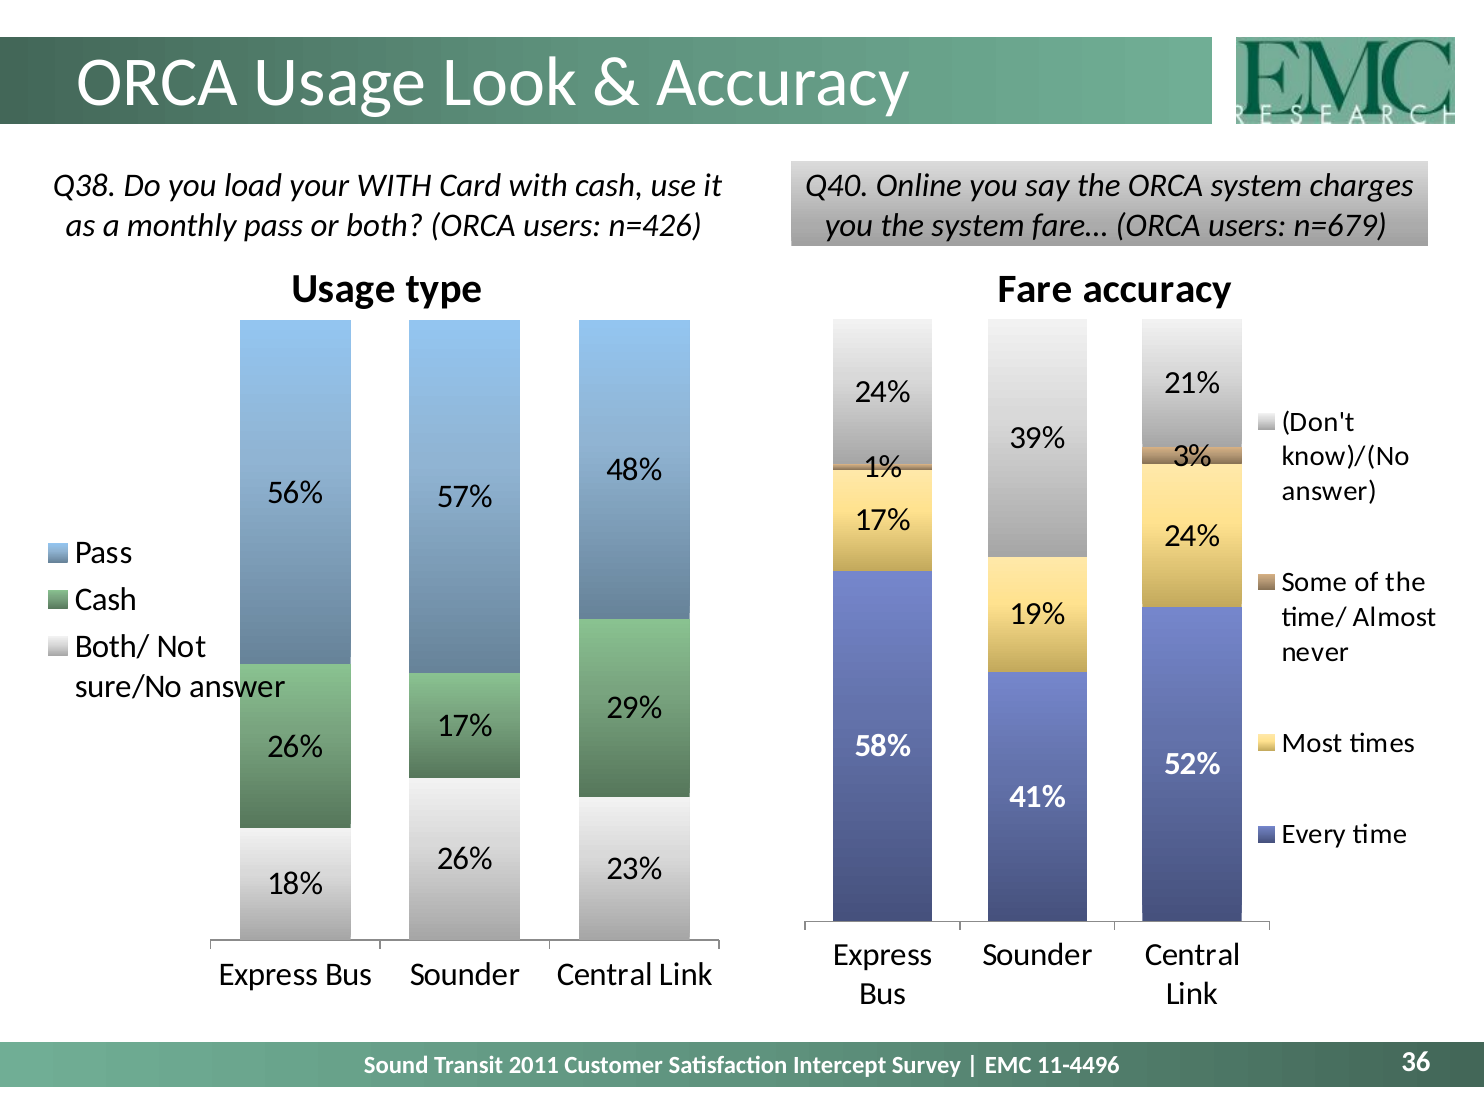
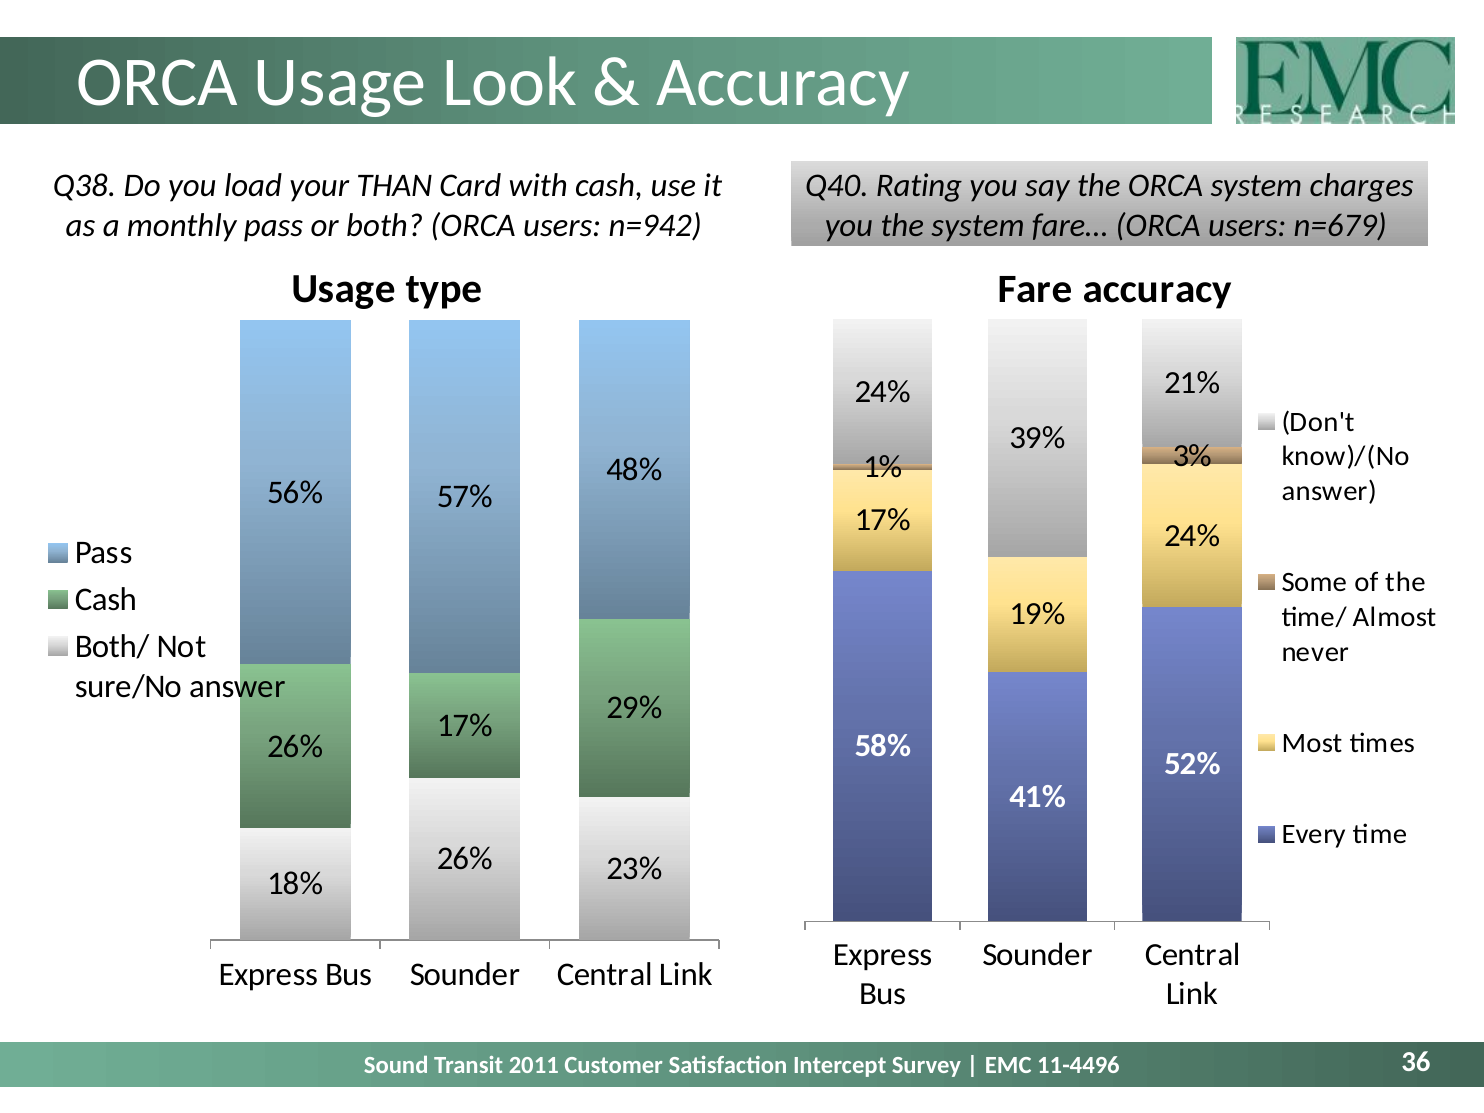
your WITH: WITH -> THAN
Online: Online -> Rating
n=426: n=426 -> n=942
